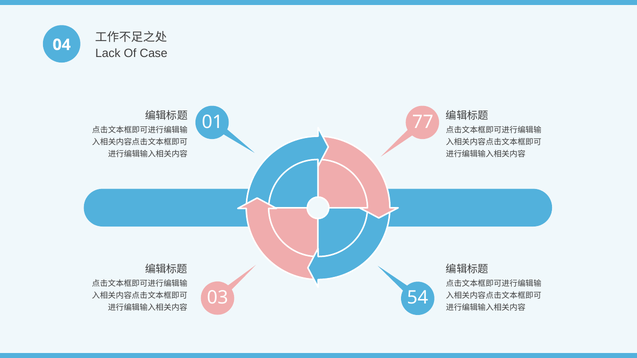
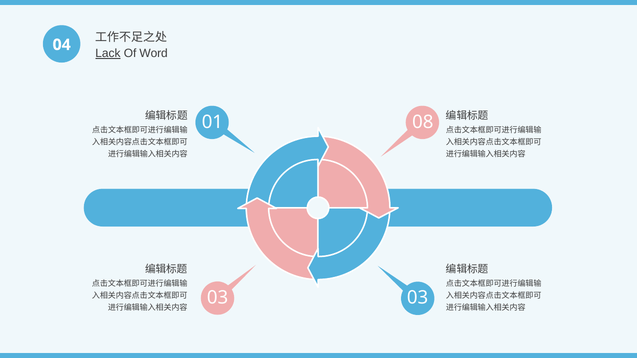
Lack underline: none -> present
Case: Case -> Word
77: 77 -> 08
03 54: 54 -> 03
